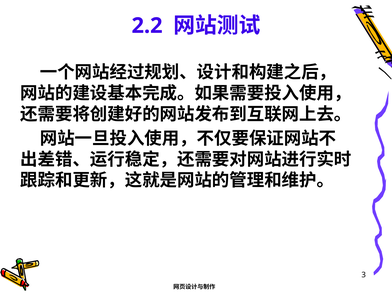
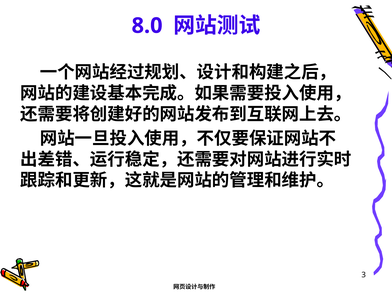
2.2: 2.2 -> 8.0
